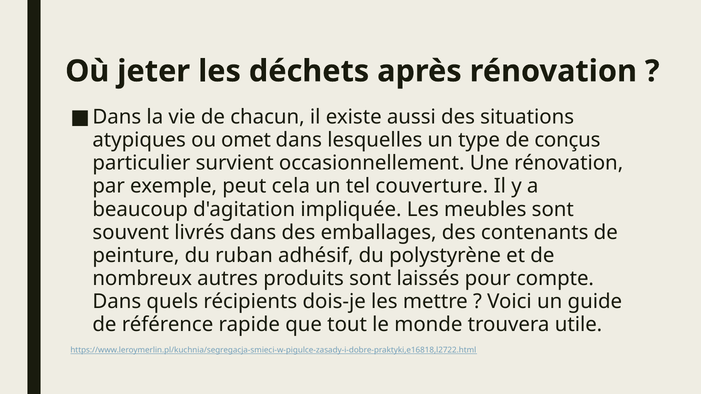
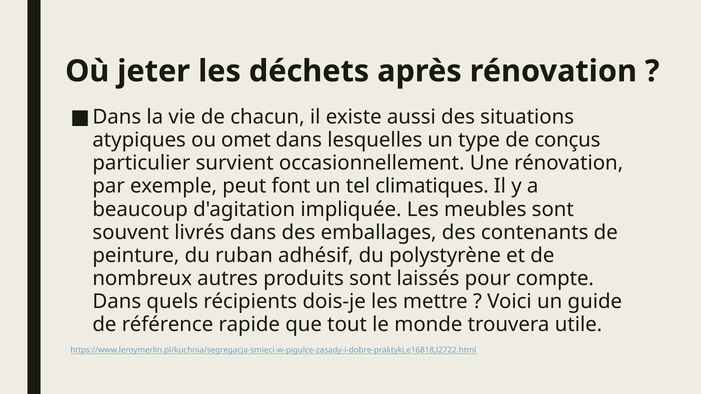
cela: cela -> font
couverture: couverture -> climatiques
